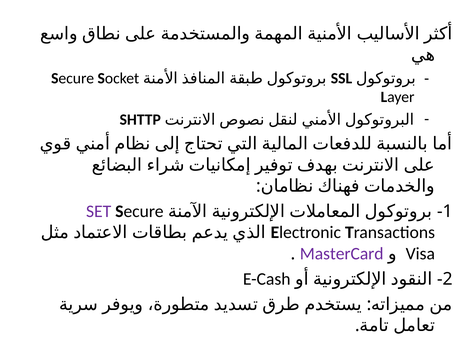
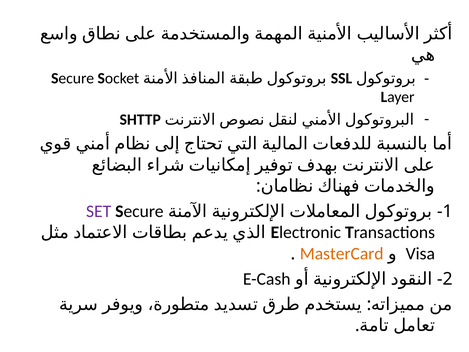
MasterCard colour: purple -> orange
